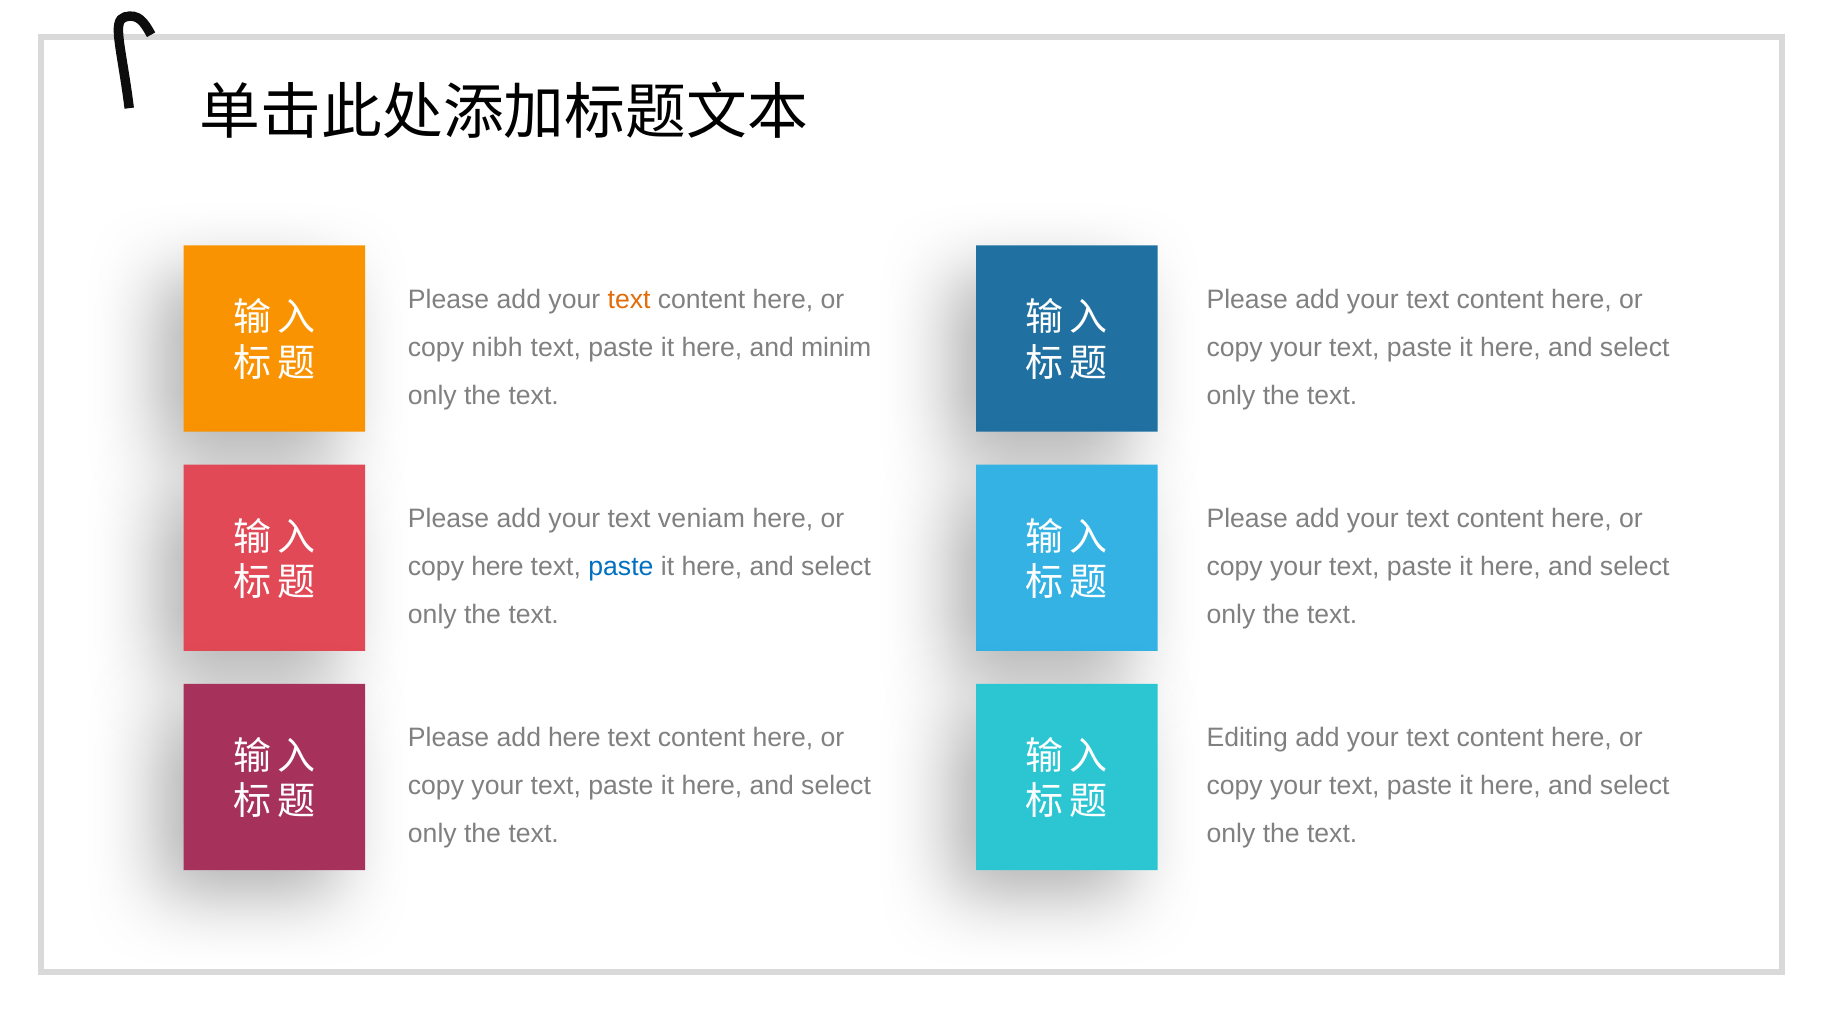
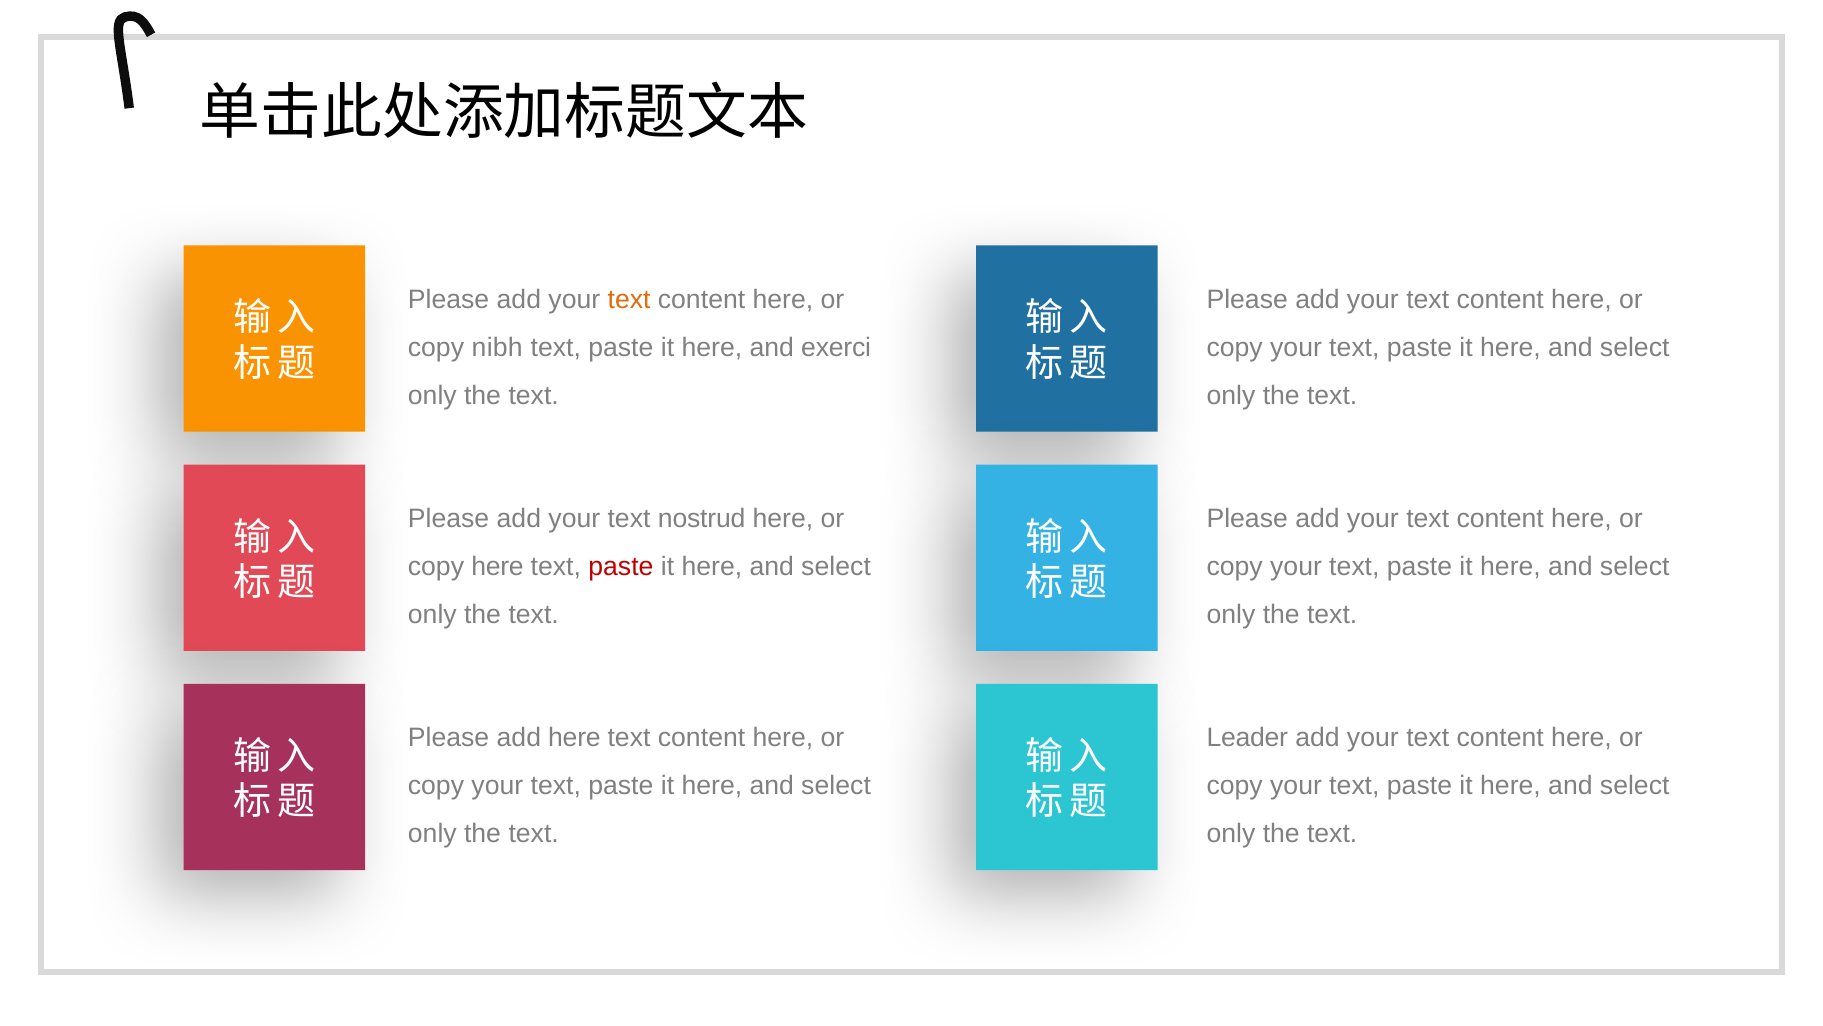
minim: minim -> exerci
veniam: veniam -> nostrud
paste at (621, 566) colour: blue -> red
Editing: Editing -> Leader
